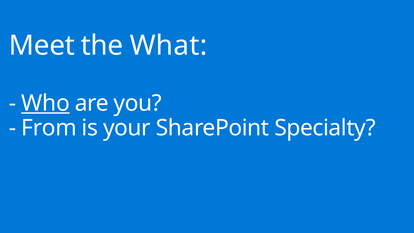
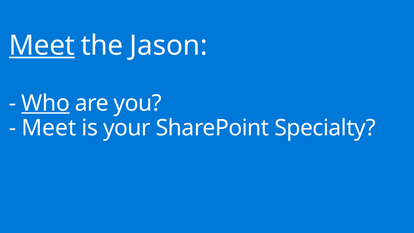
Meet at (42, 46) underline: none -> present
What: What -> Jason
From at (49, 128): From -> Meet
